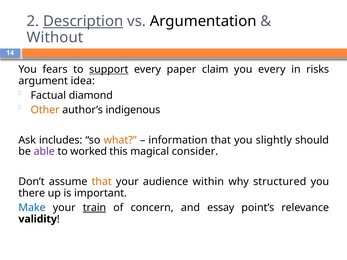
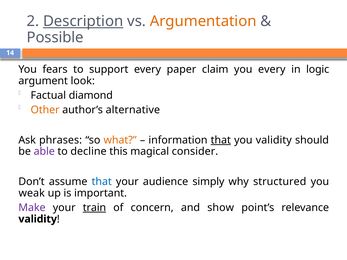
Argumentation colour: black -> orange
Without: Without -> Possible
support underline: present -> none
risks: risks -> logic
idea: idea -> look
indigenous: indigenous -> alternative
includes: includes -> phrases
that at (221, 140) underline: none -> present
you slightly: slightly -> validity
worked: worked -> decline
that at (102, 182) colour: orange -> blue
within: within -> simply
there: there -> weak
Make colour: blue -> purple
essay: essay -> show
